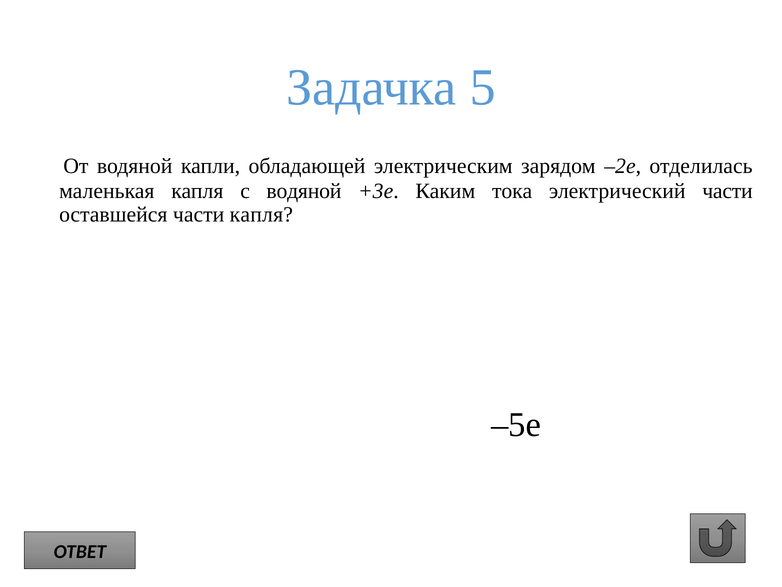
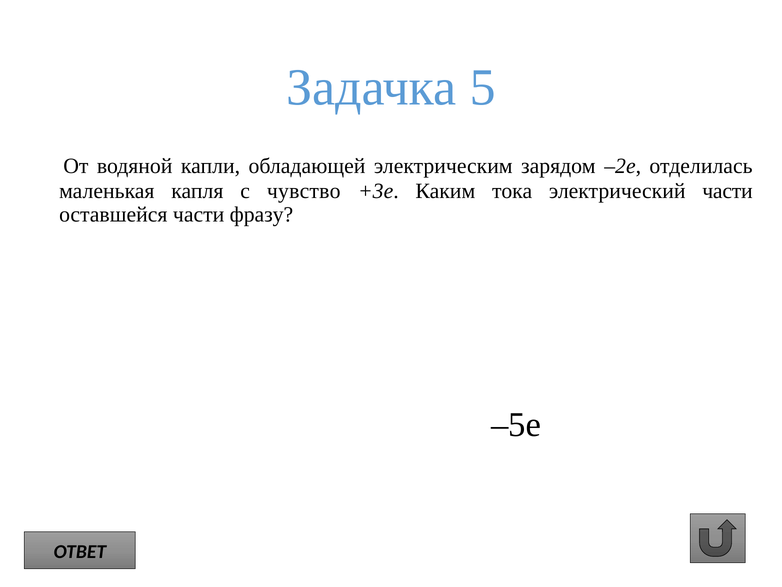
с водяной: водяной -> чувство
части капля: капля -> фразу
